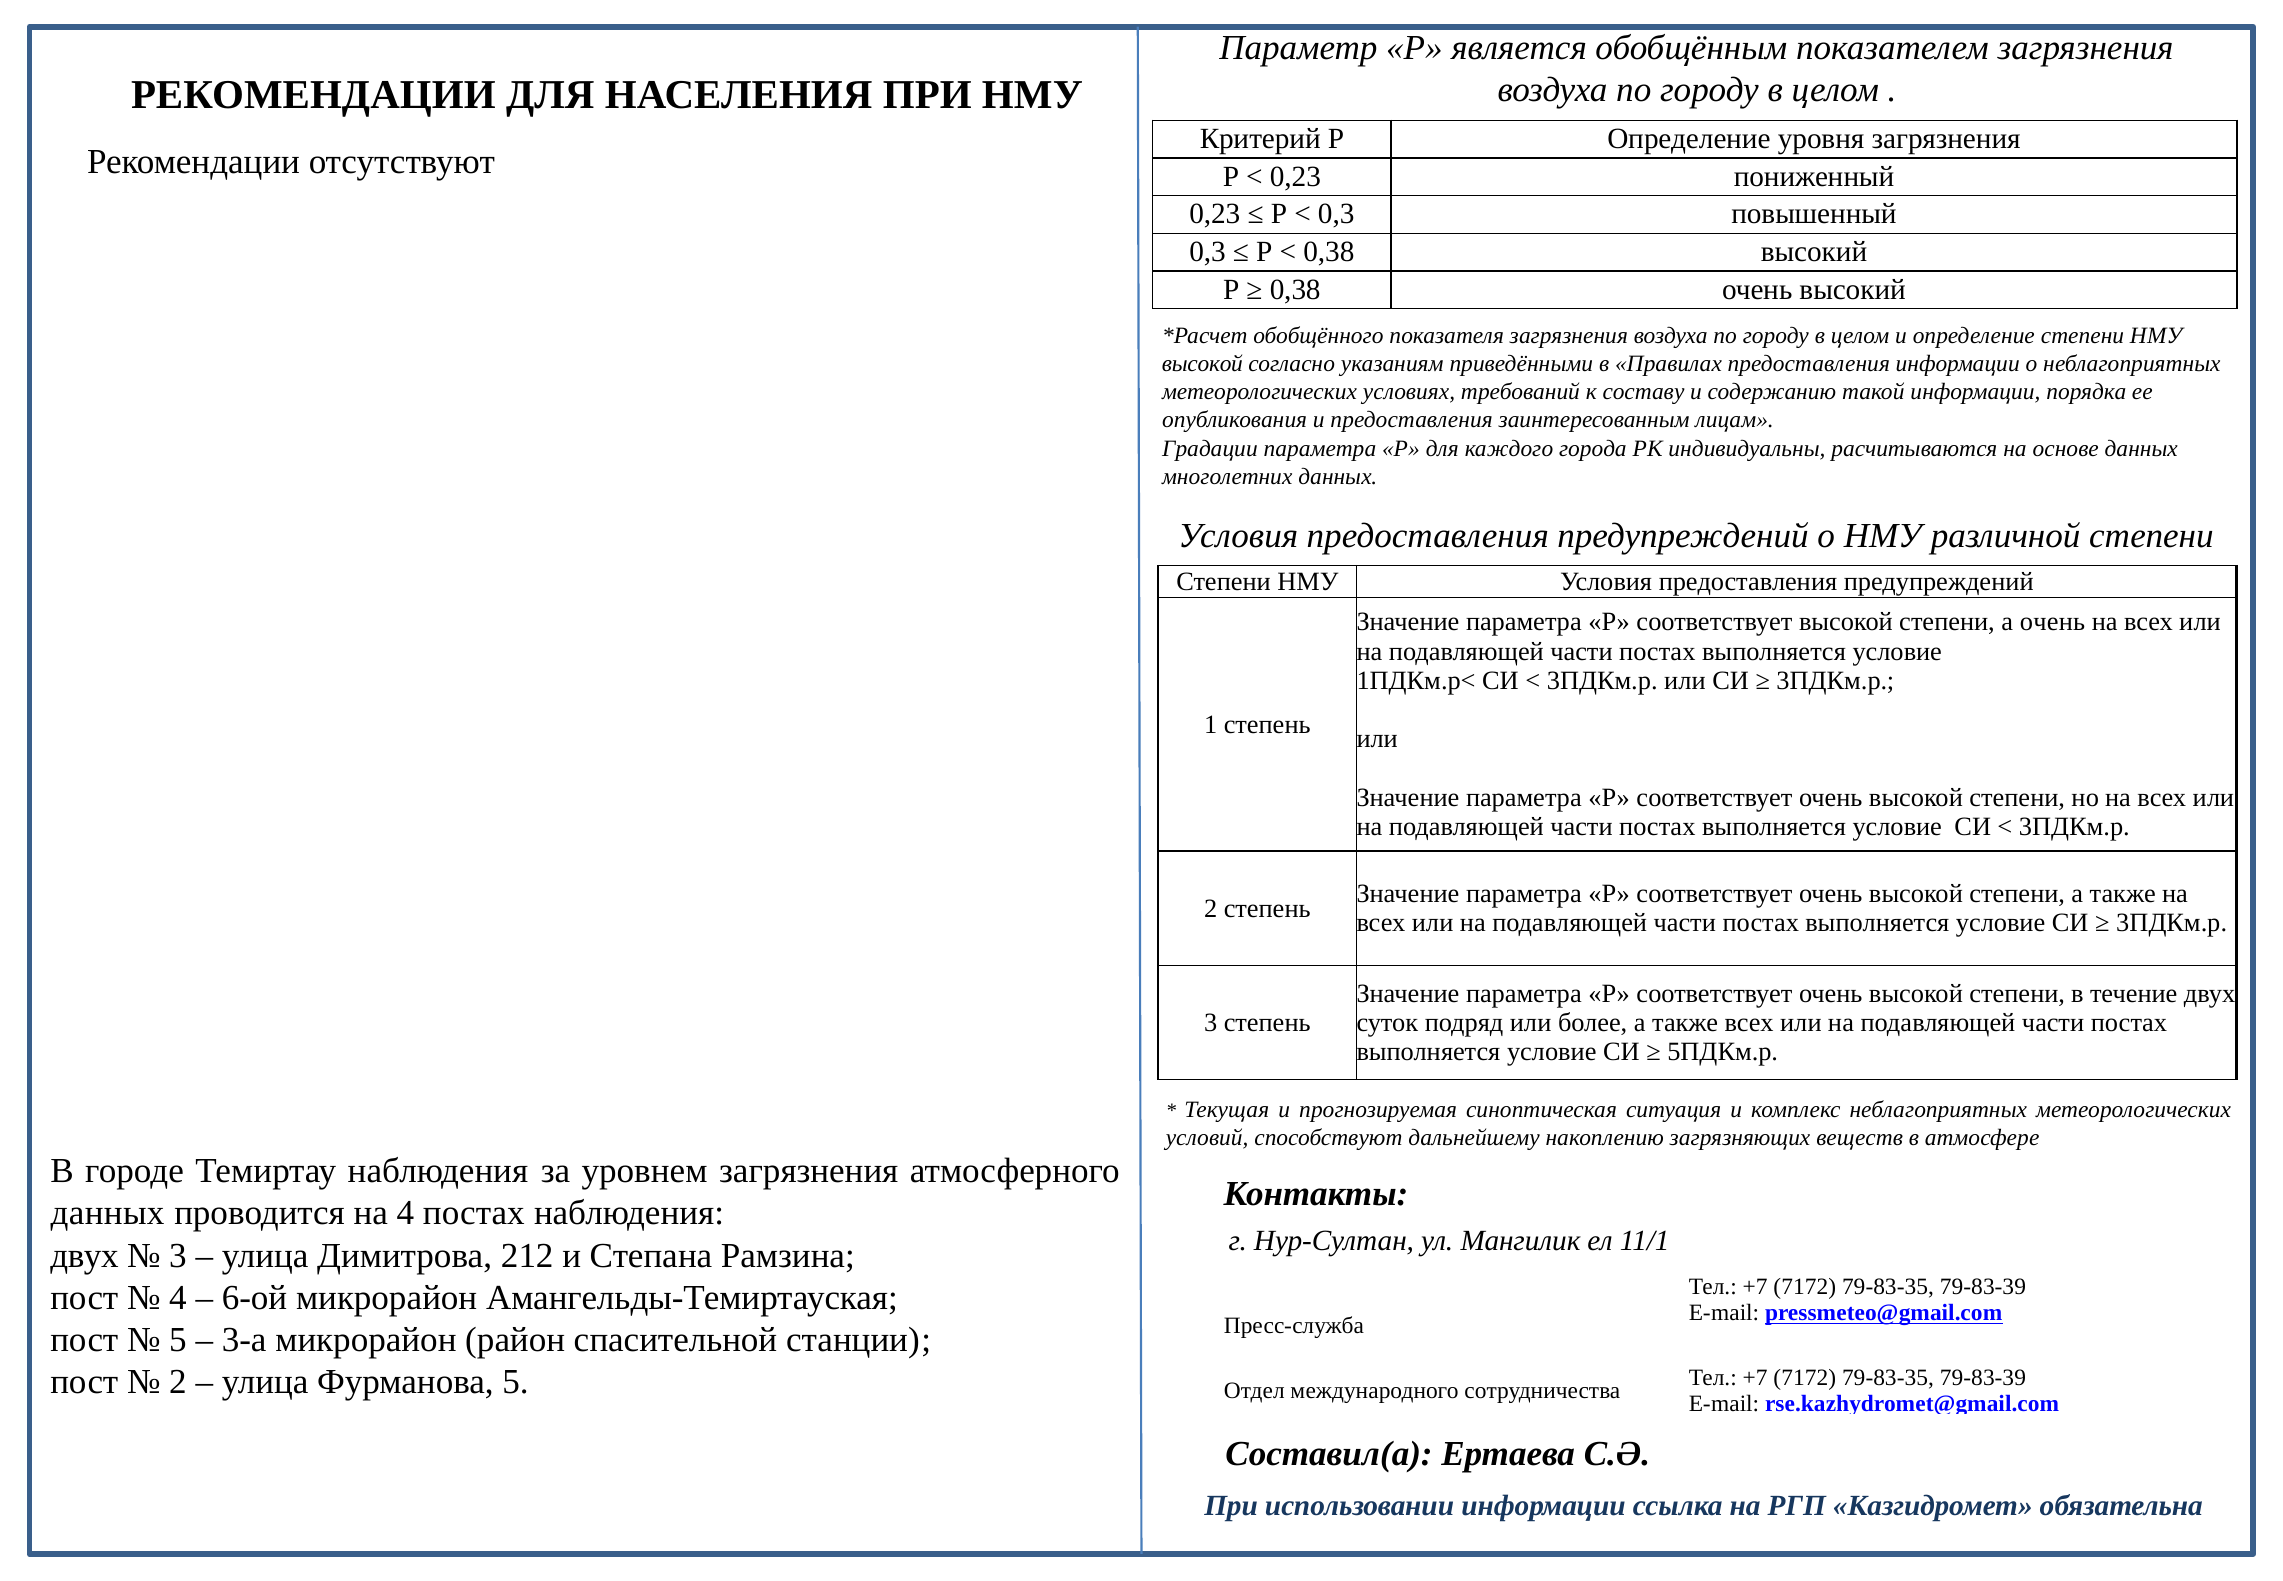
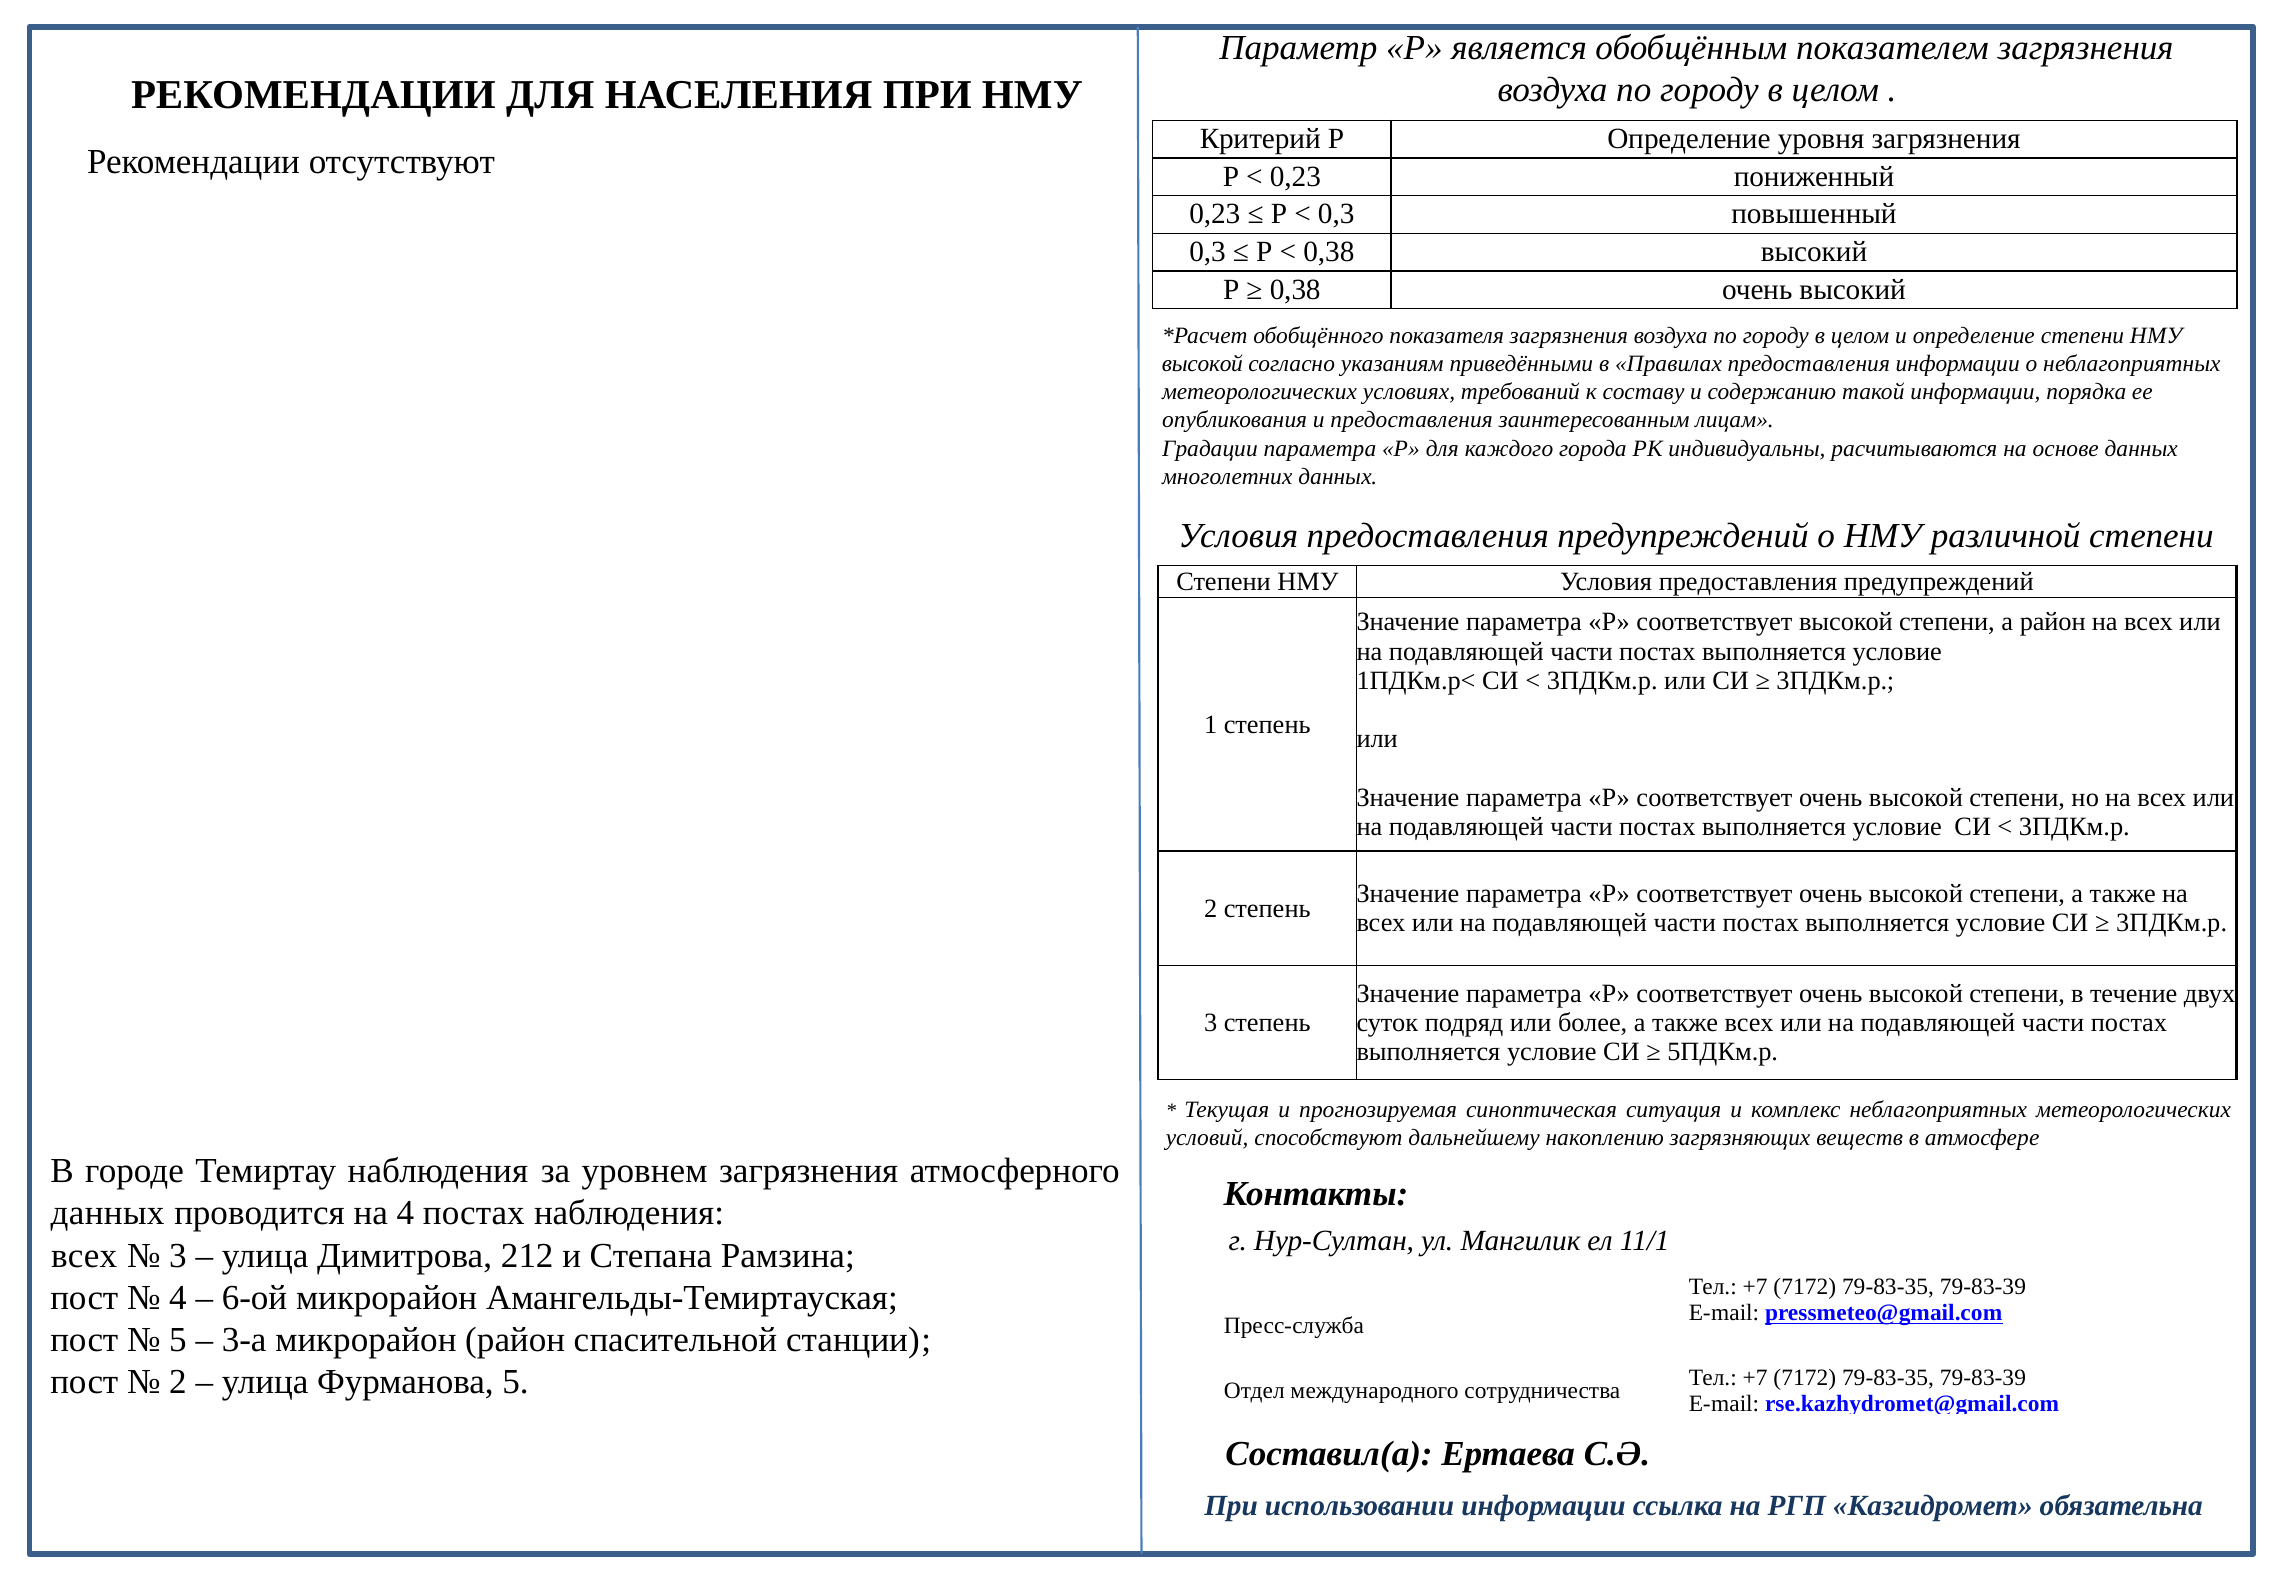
а очень: очень -> район
двух at (84, 1255): двух -> всех
